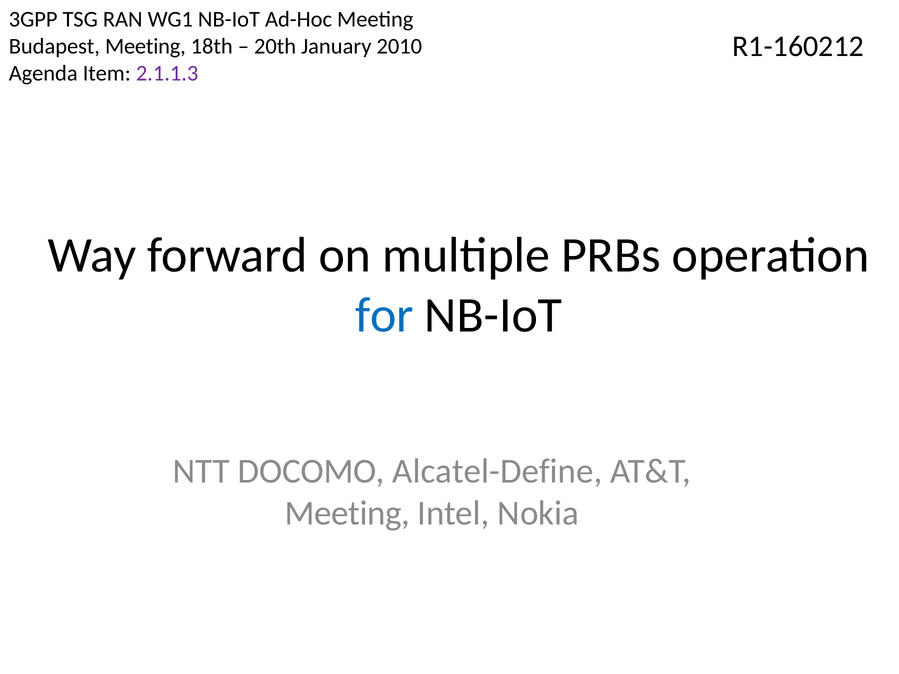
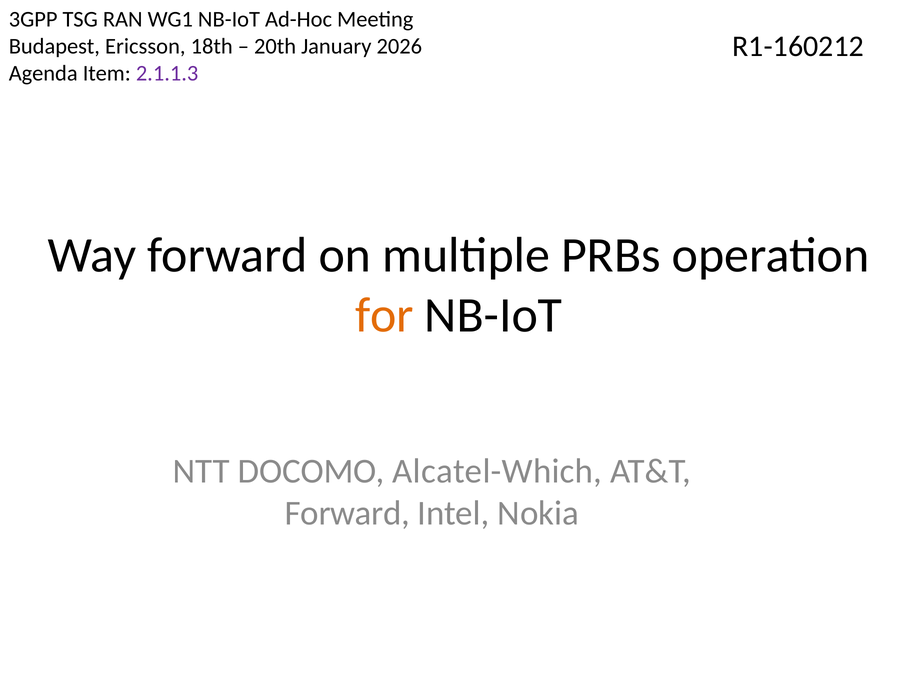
Budapest Meeting: Meeting -> Ericsson
2010: 2010 -> 2026
for colour: blue -> orange
Alcatel-Define: Alcatel-Define -> Alcatel-Which
Meeting at (347, 513): Meeting -> Forward
